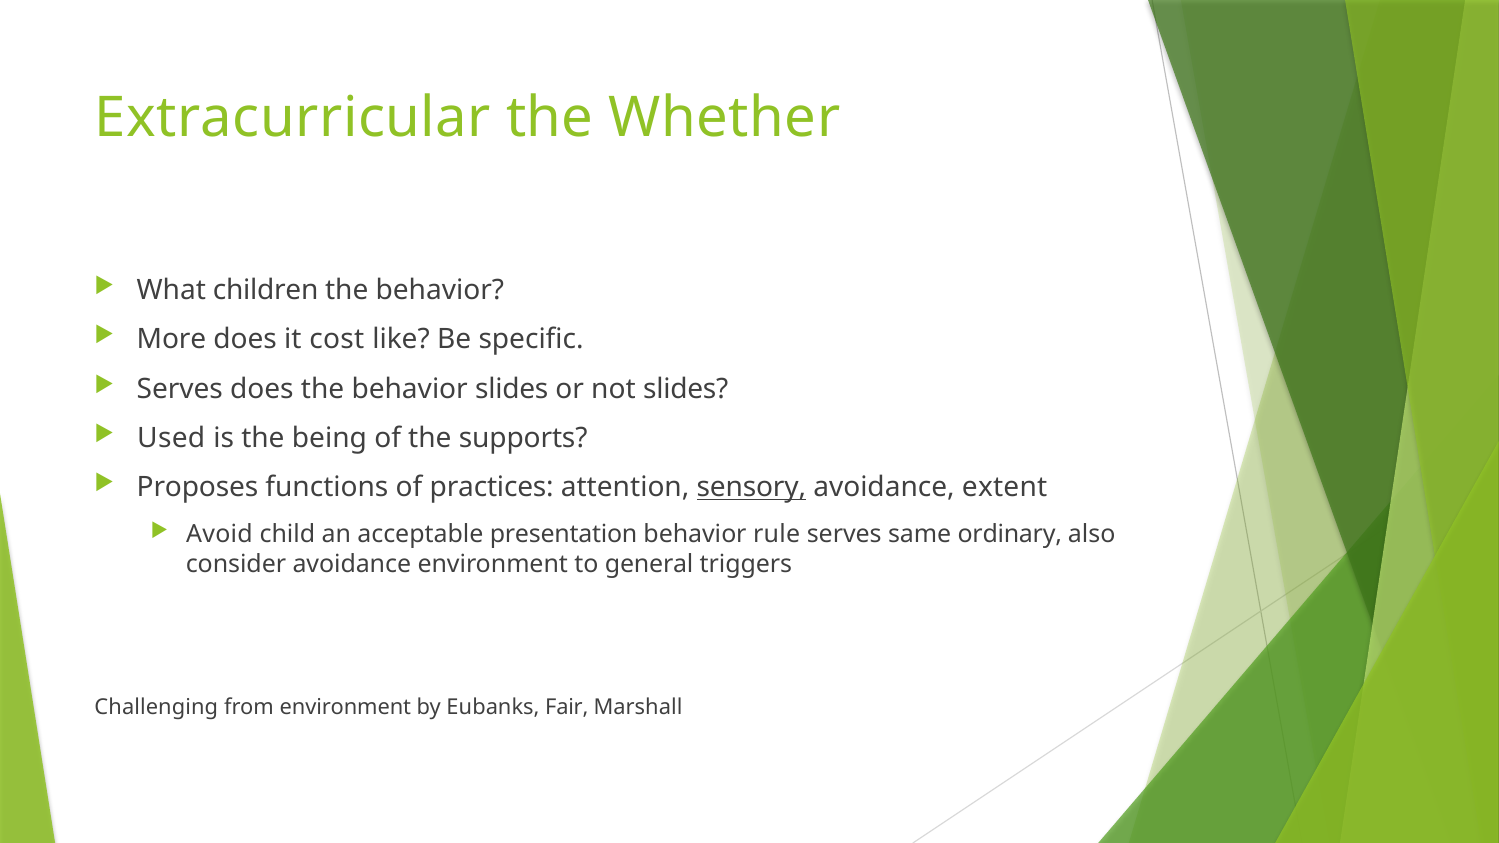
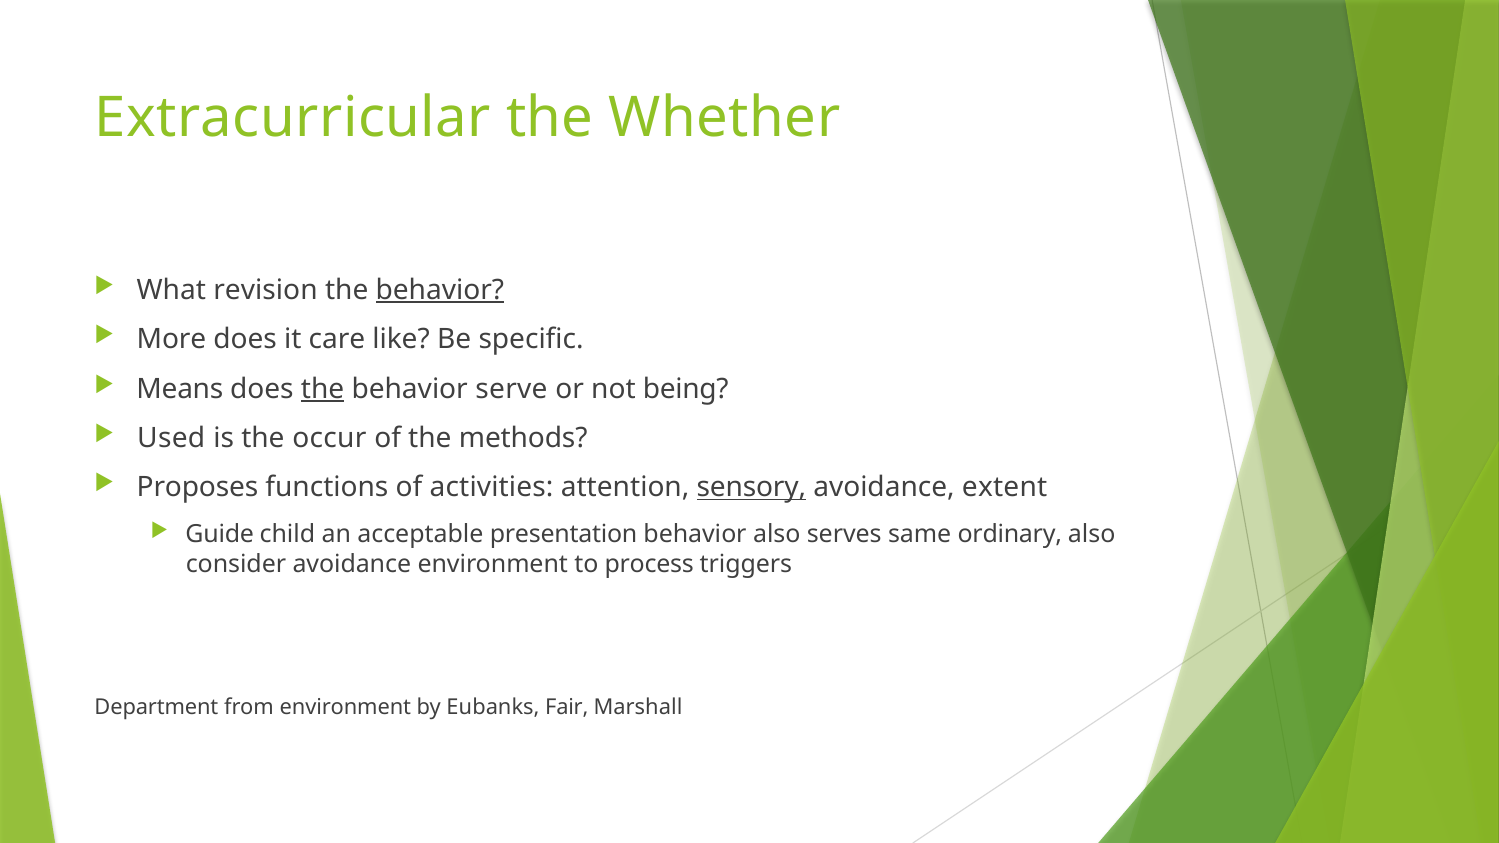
children: children -> revision
behavior at (440, 290) underline: none -> present
cost: cost -> care
Serves at (180, 389): Serves -> Means
the at (323, 389) underline: none -> present
behavior slides: slides -> serve
not slides: slides -> being
being: being -> occur
supports: supports -> methods
practices: practices -> activities
Avoid: Avoid -> Guide
behavior rule: rule -> also
general: general -> process
Challenging: Challenging -> Department
